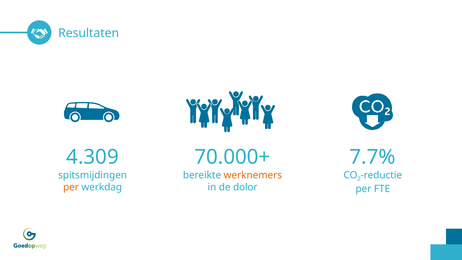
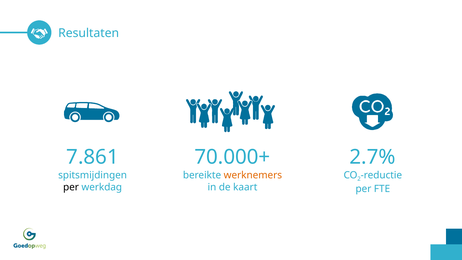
4.309: 4.309 -> 7.861
7.7%: 7.7% -> 2.7%
per at (71, 187) colour: orange -> black
dolor: dolor -> kaart
